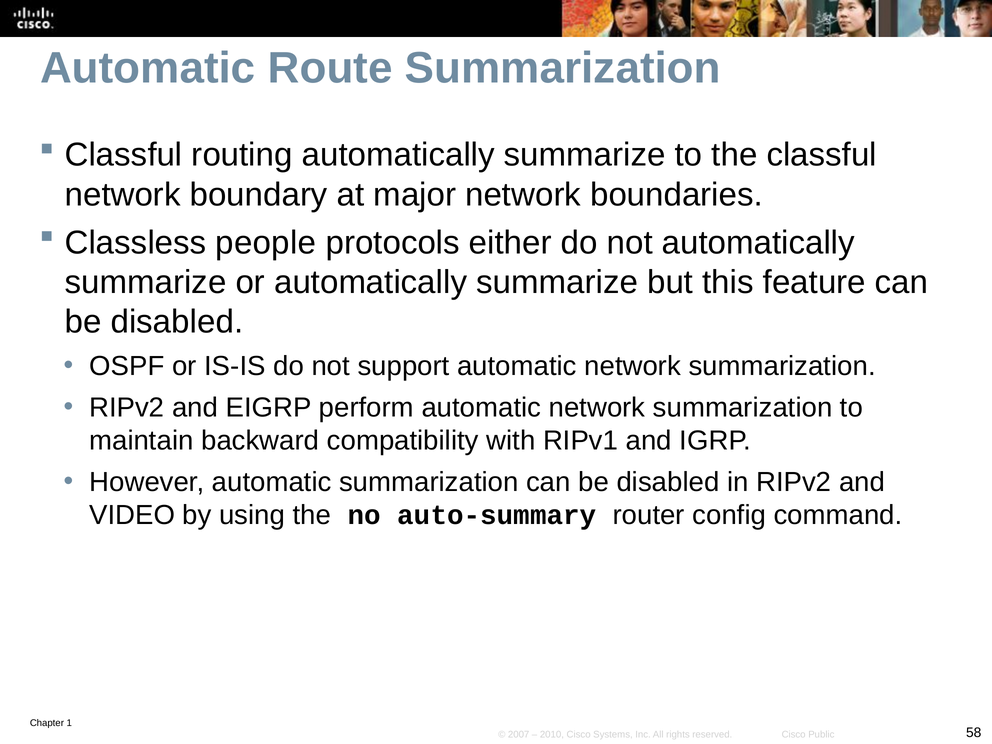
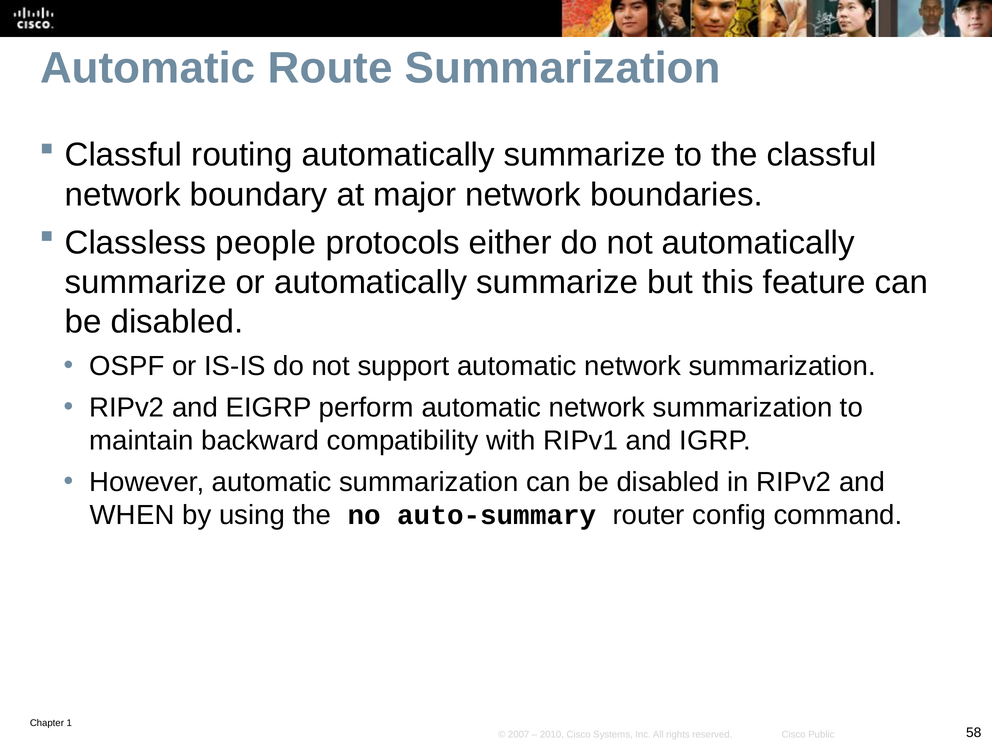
VIDEO: VIDEO -> WHEN
